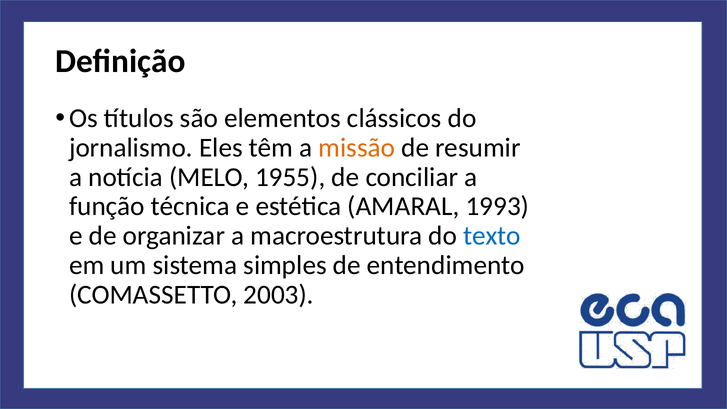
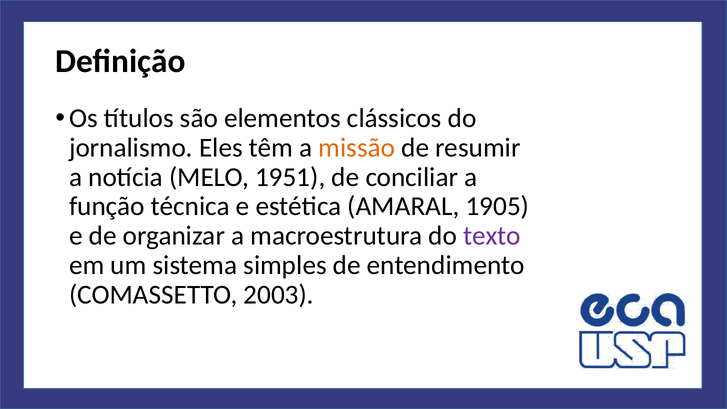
1955: 1955 -> 1951
1993: 1993 -> 1905
texto colour: blue -> purple
